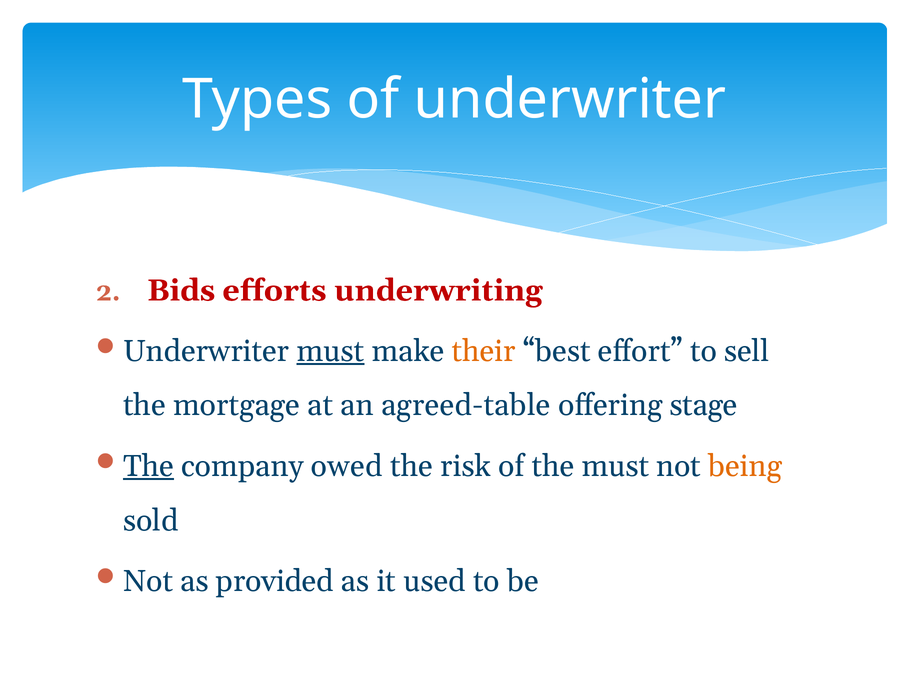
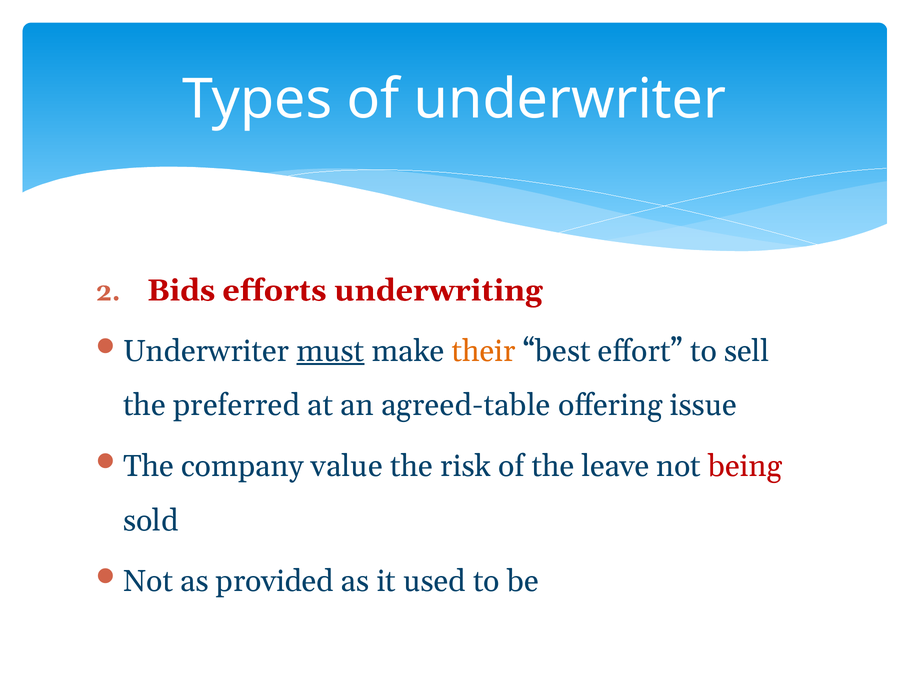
mortgage: mortgage -> preferred
stage: stage -> issue
The at (149, 467) underline: present -> none
owed: owed -> value
the must: must -> leave
being colour: orange -> red
